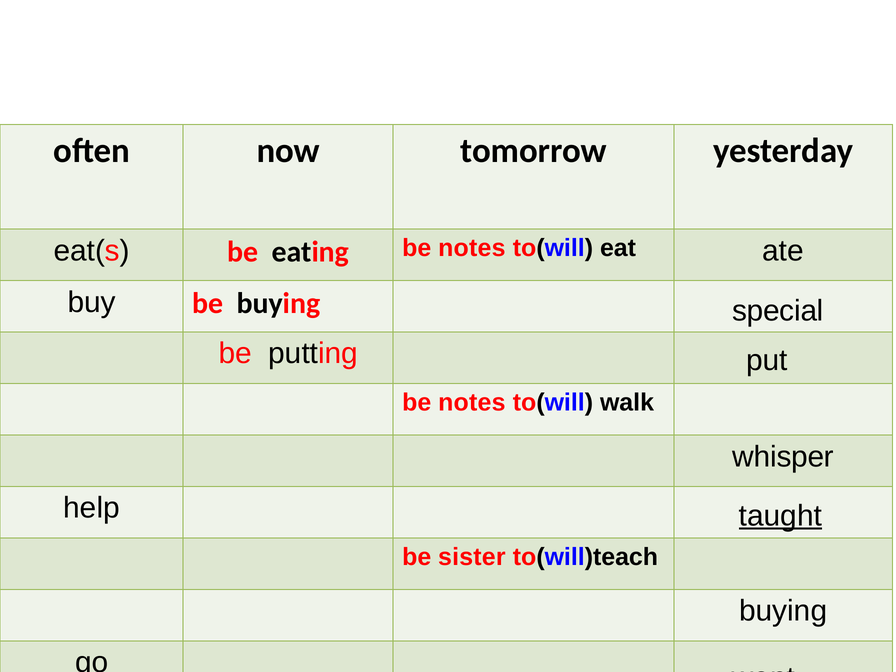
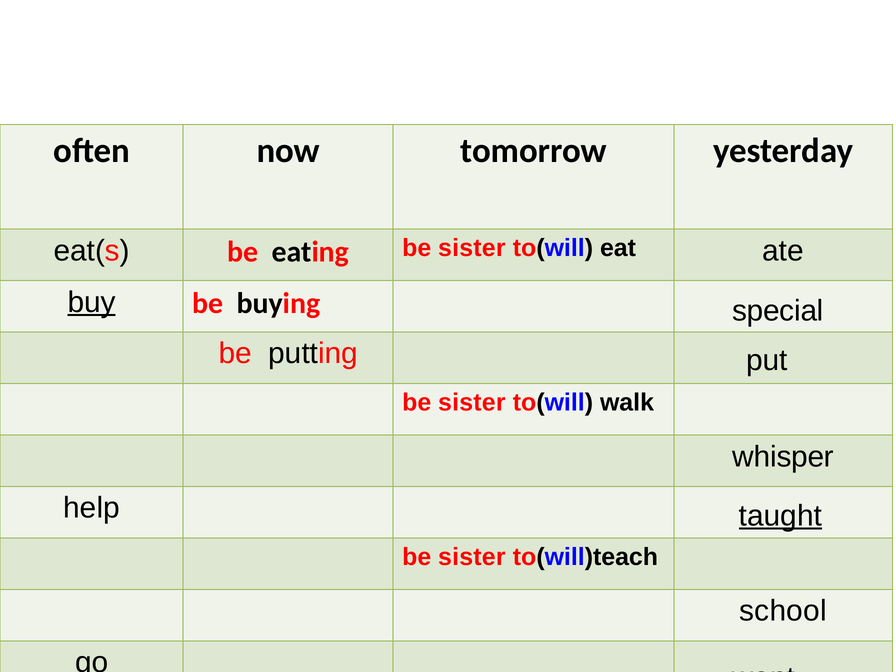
eating be notes: notes -> sister
buy underline: none -> present
notes at (472, 402): notes -> sister
buying at (783, 611): buying -> school
